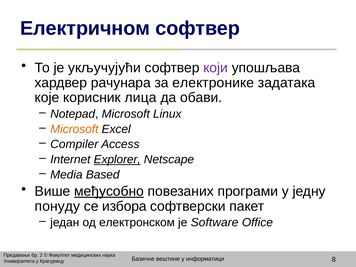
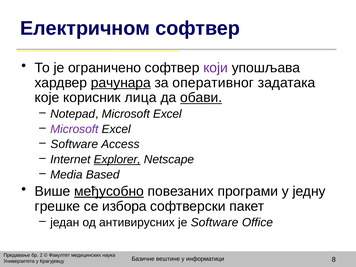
укључујући: укључујући -> ограничено
рачунара underline: none -> present
електронике: електронике -> оперативног
обави underline: none -> present
Notepad Microsoft Linux: Linux -> Excel
Microsoft at (74, 129) colour: orange -> purple
Compiler at (74, 144): Compiler -> Software
понуду: понуду -> грешке
електронском: електронском -> антивирусних
